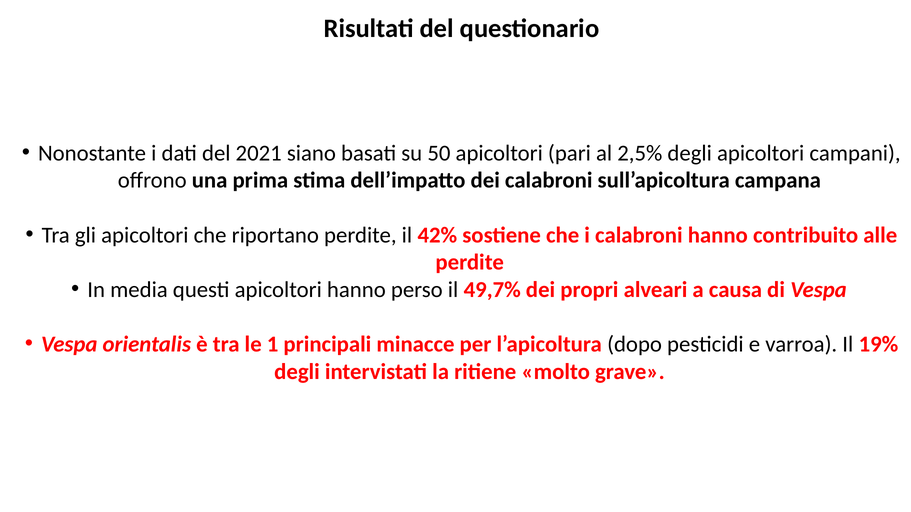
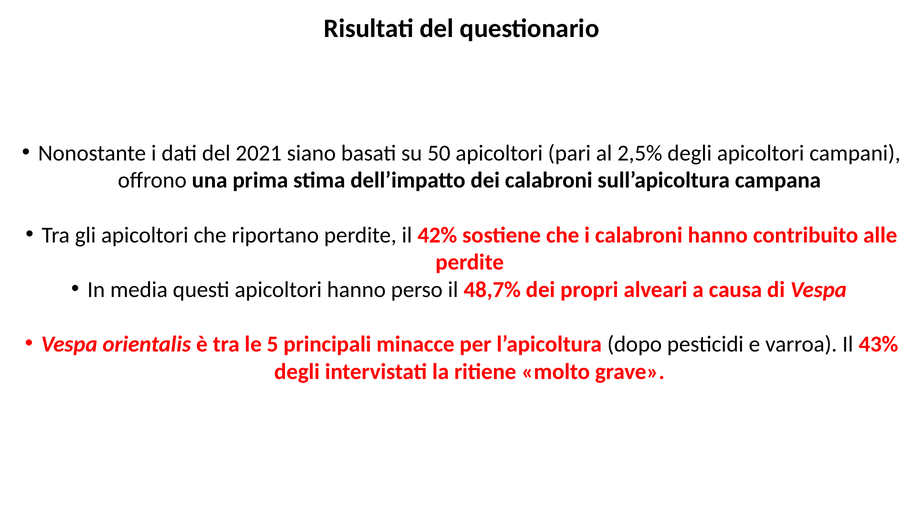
49,7%: 49,7% -> 48,7%
1: 1 -> 5
19%: 19% -> 43%
